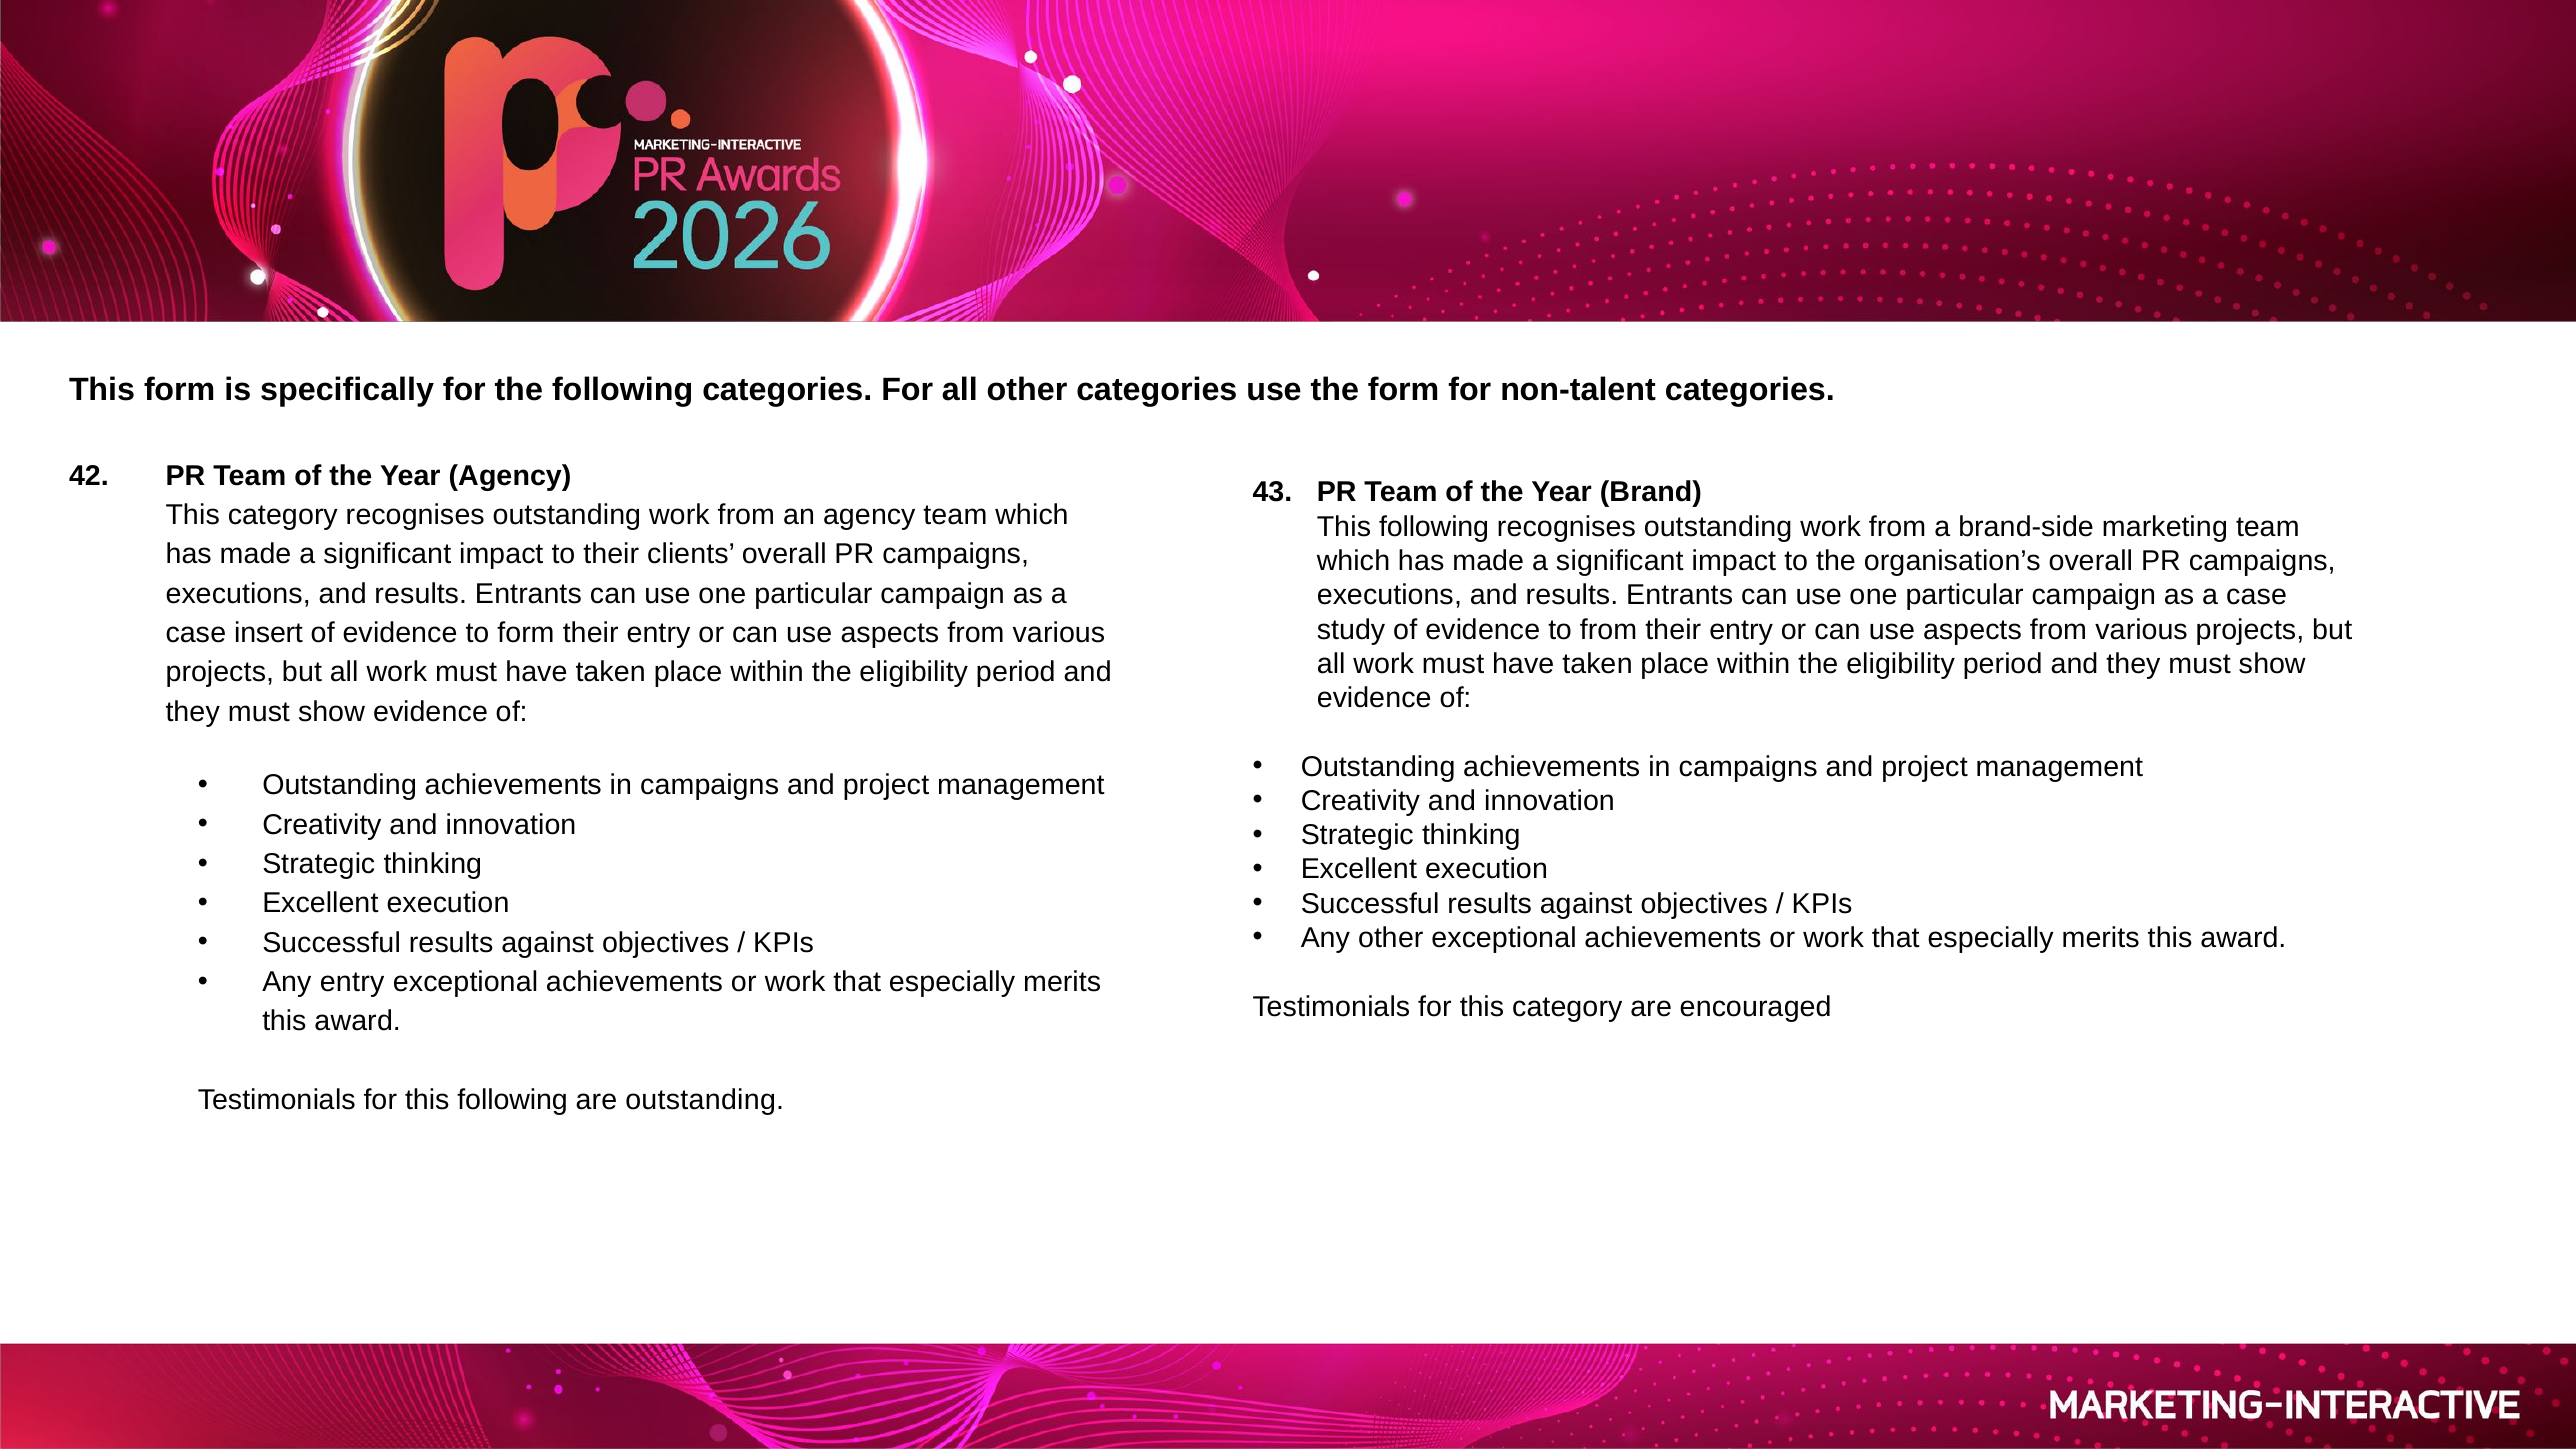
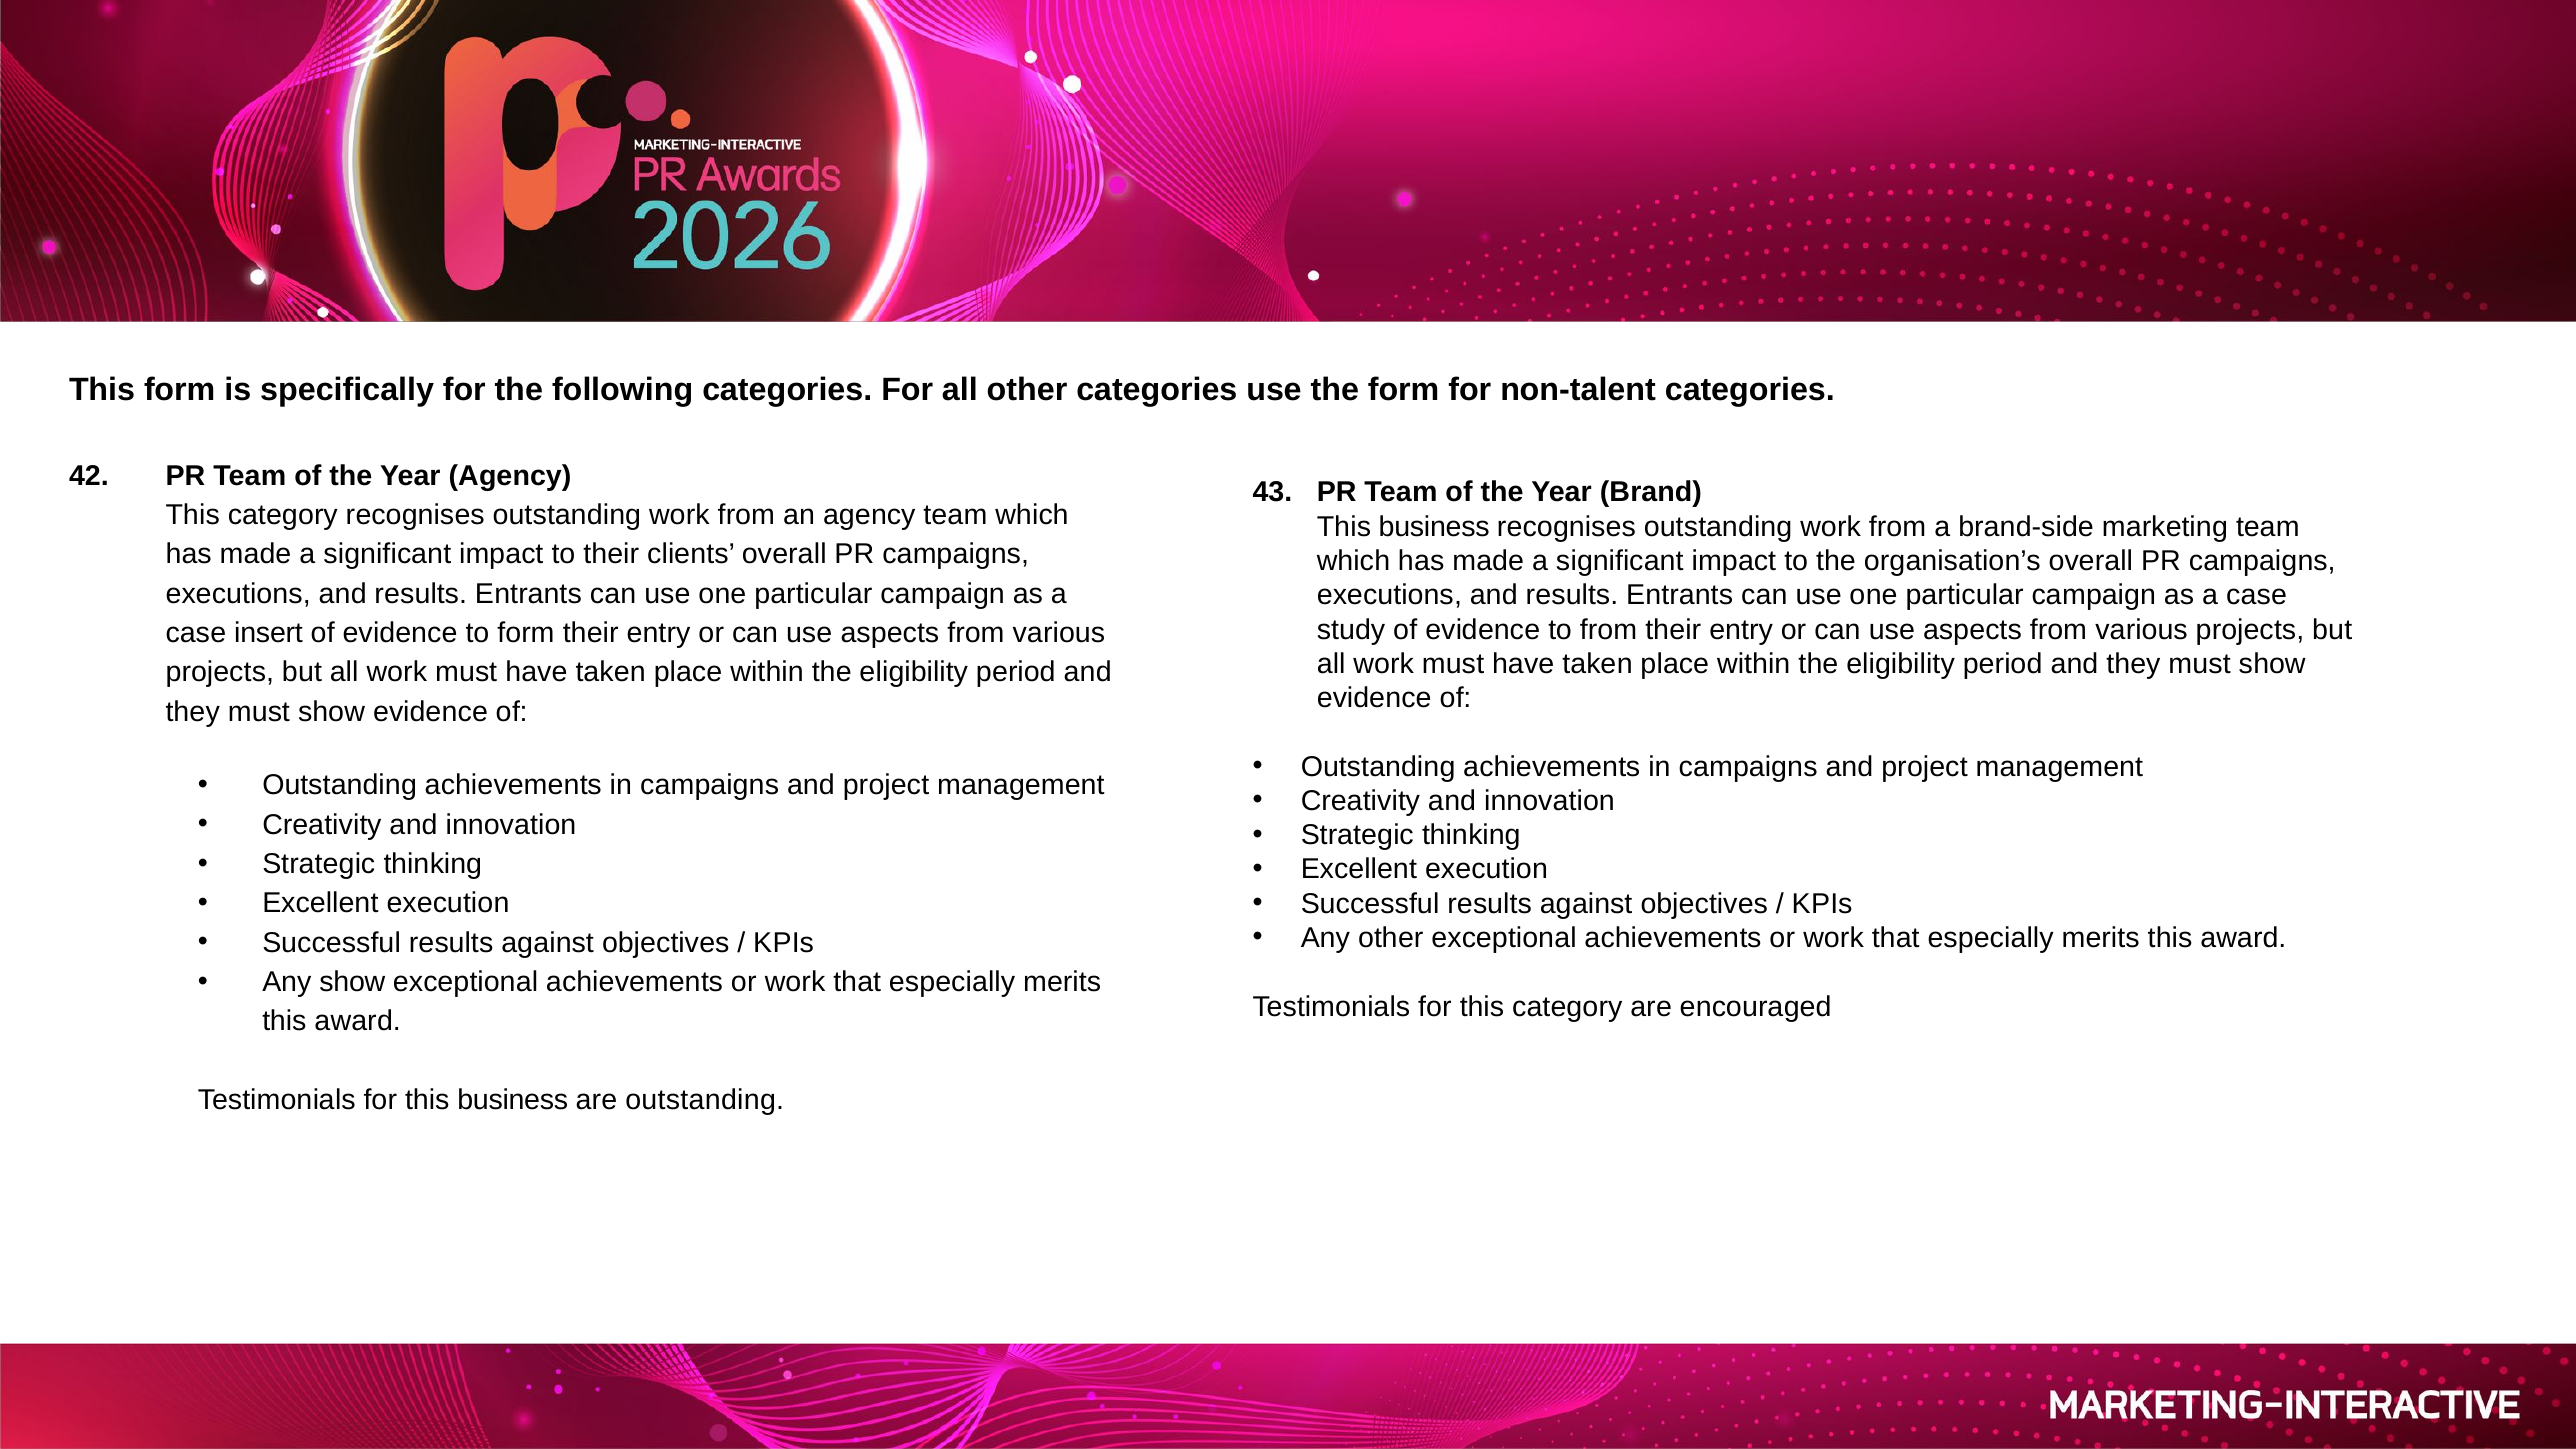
following at (1434, 527): following -> business
Any entry: entry -> show
for this following: following -> business
